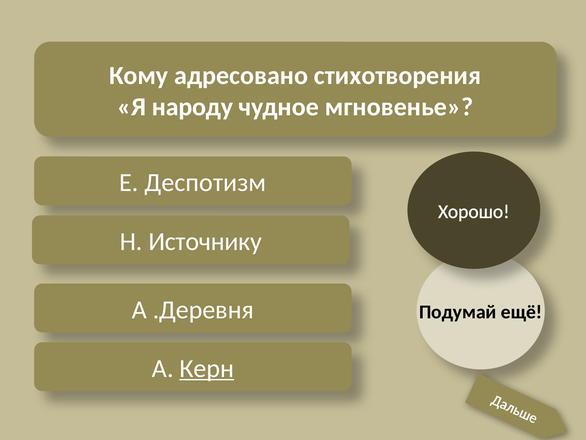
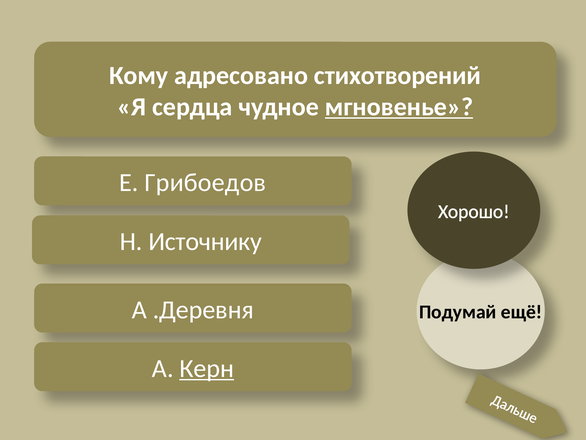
стихотворения: стихотворения -> стихотворений
народу: народу -> сердца
мгновенье underline: none -> present
Деспотизм: Деспотизм -> Грибоедов
